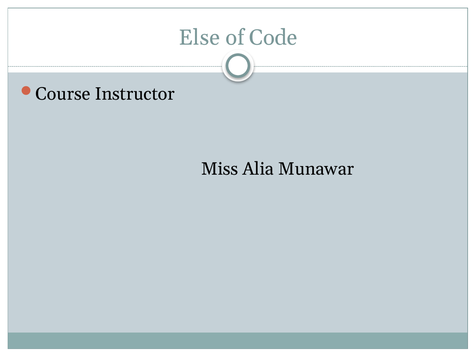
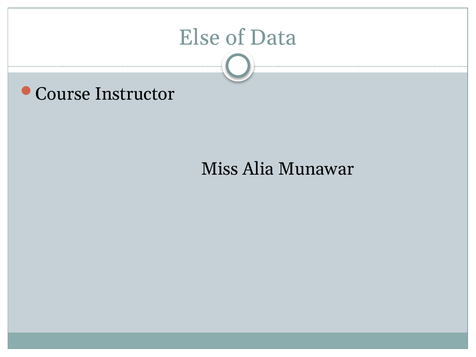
Code: Code -> Data
